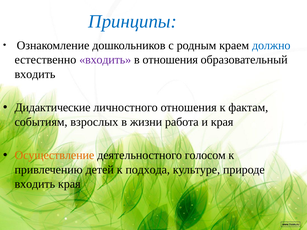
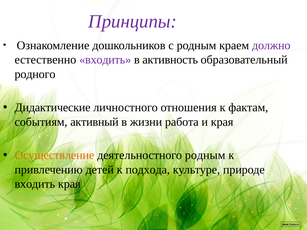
Принципы colour: blue -> purple
должно colour: blue -> purple
в отношения: отношения -> активность
входить at (35, 74): входить -> родного
взрослых: взрослых -> активный
деятельностного голосом: голосом -> родным
